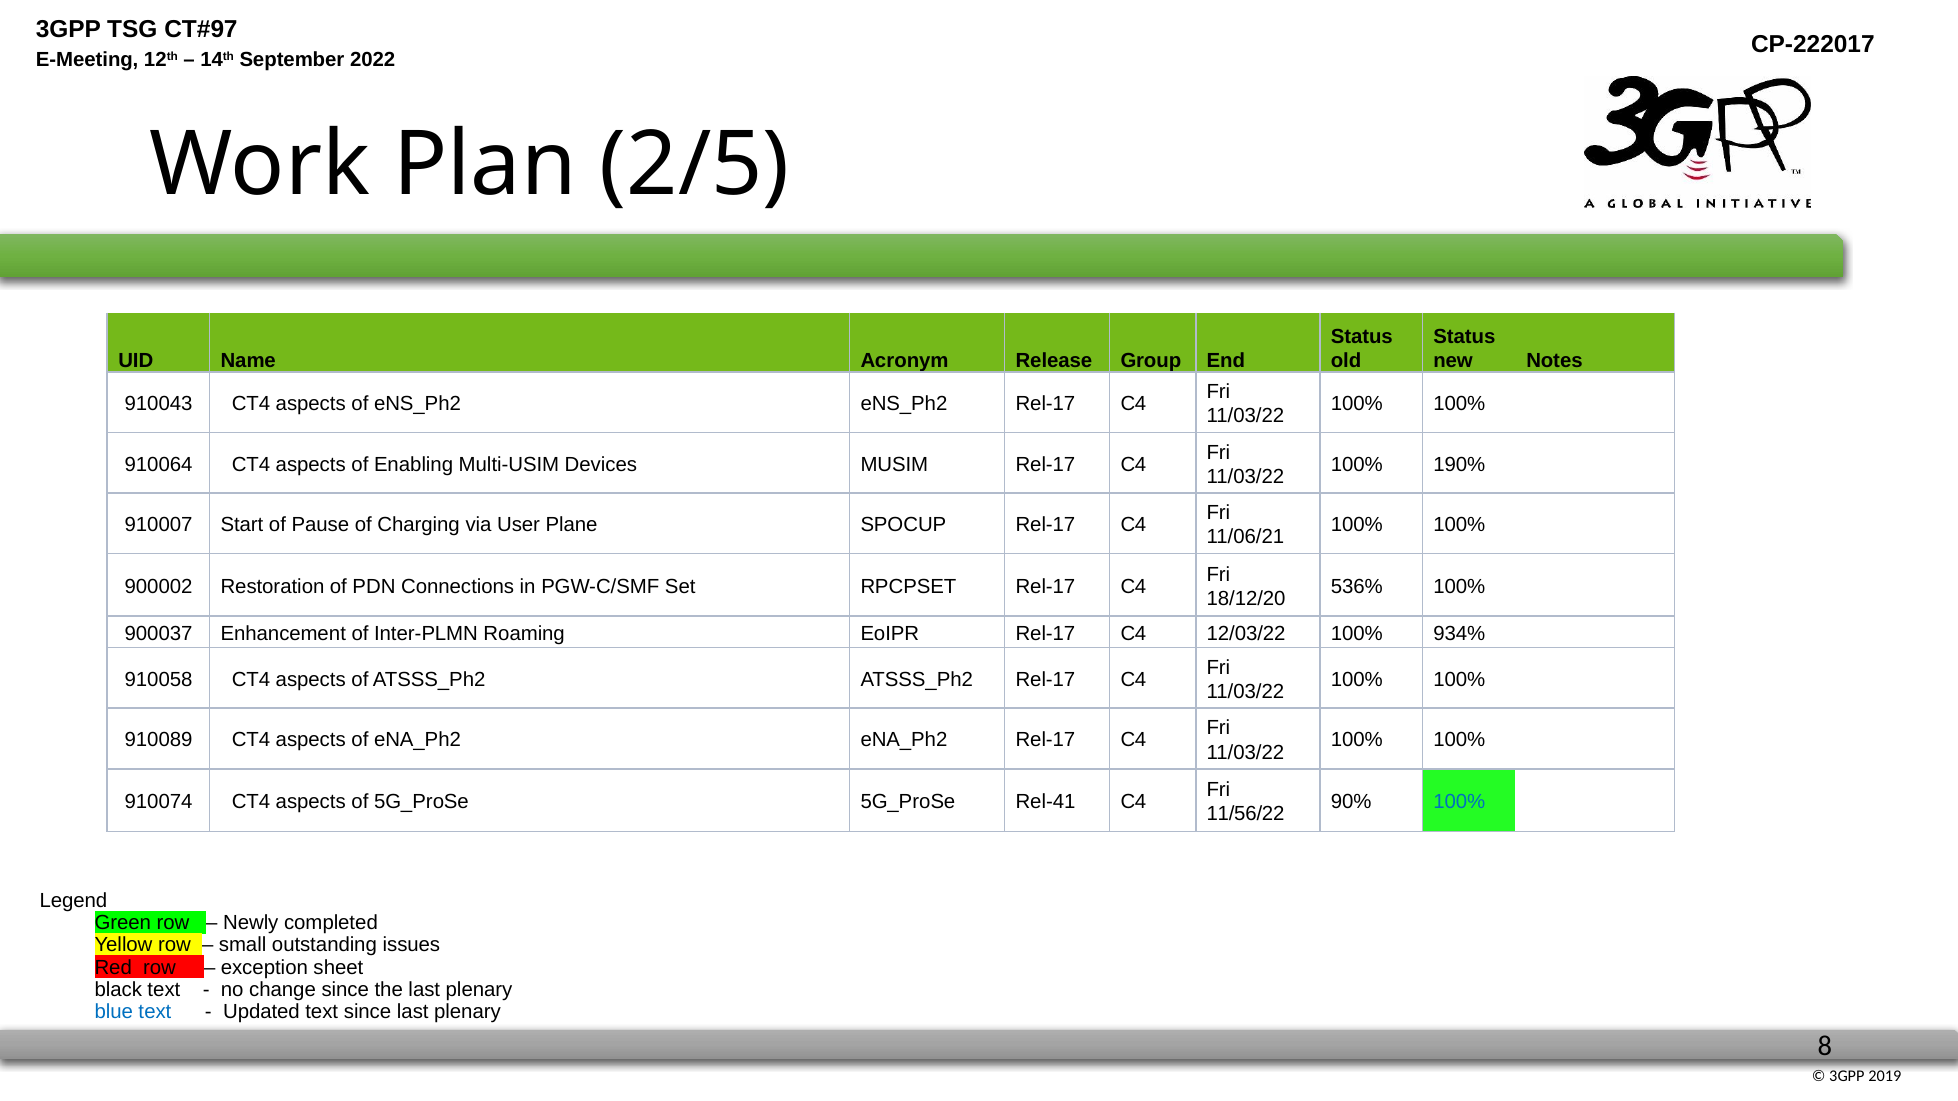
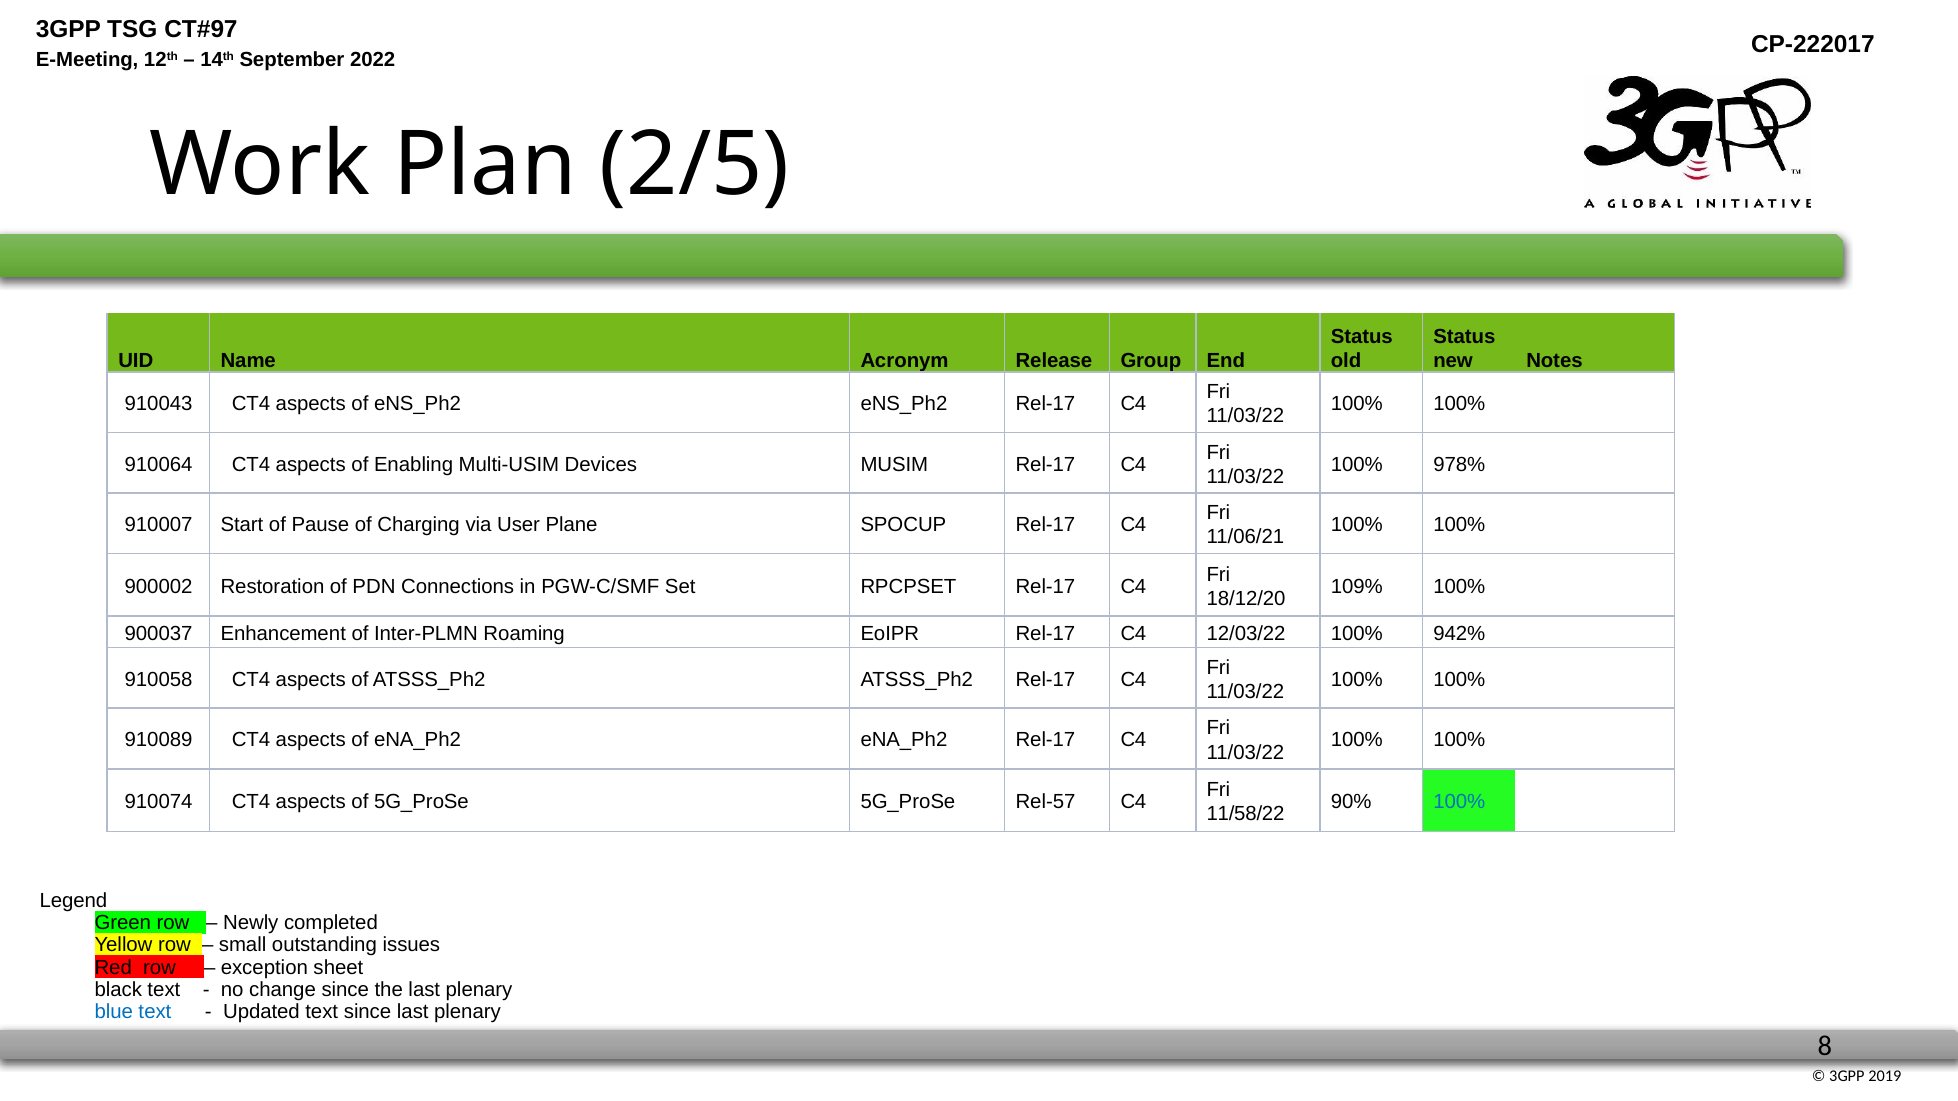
190%: 190% -> 978%
536%: 536% -> 109%
934%: 934% -> 942%
Rel-41: Rel-41 -> Rel-57
11/56/22: 11/56/22 -> 11/58/22
